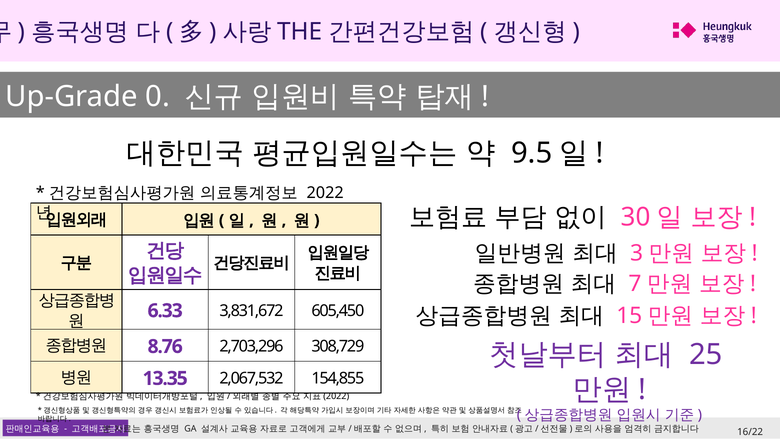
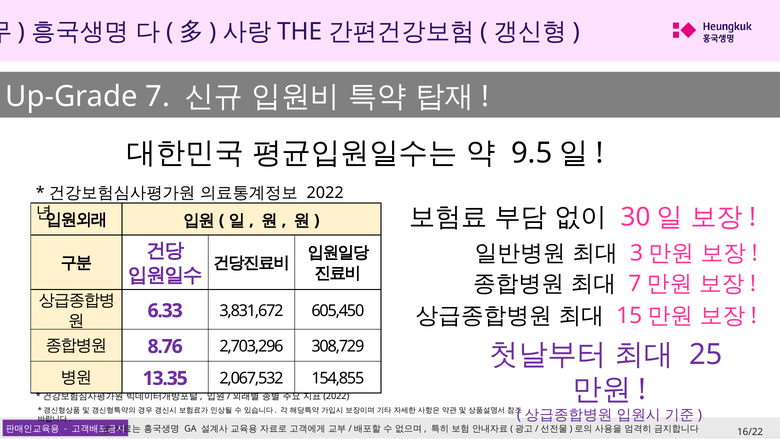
Up-Grade 0: 0 -> 7
